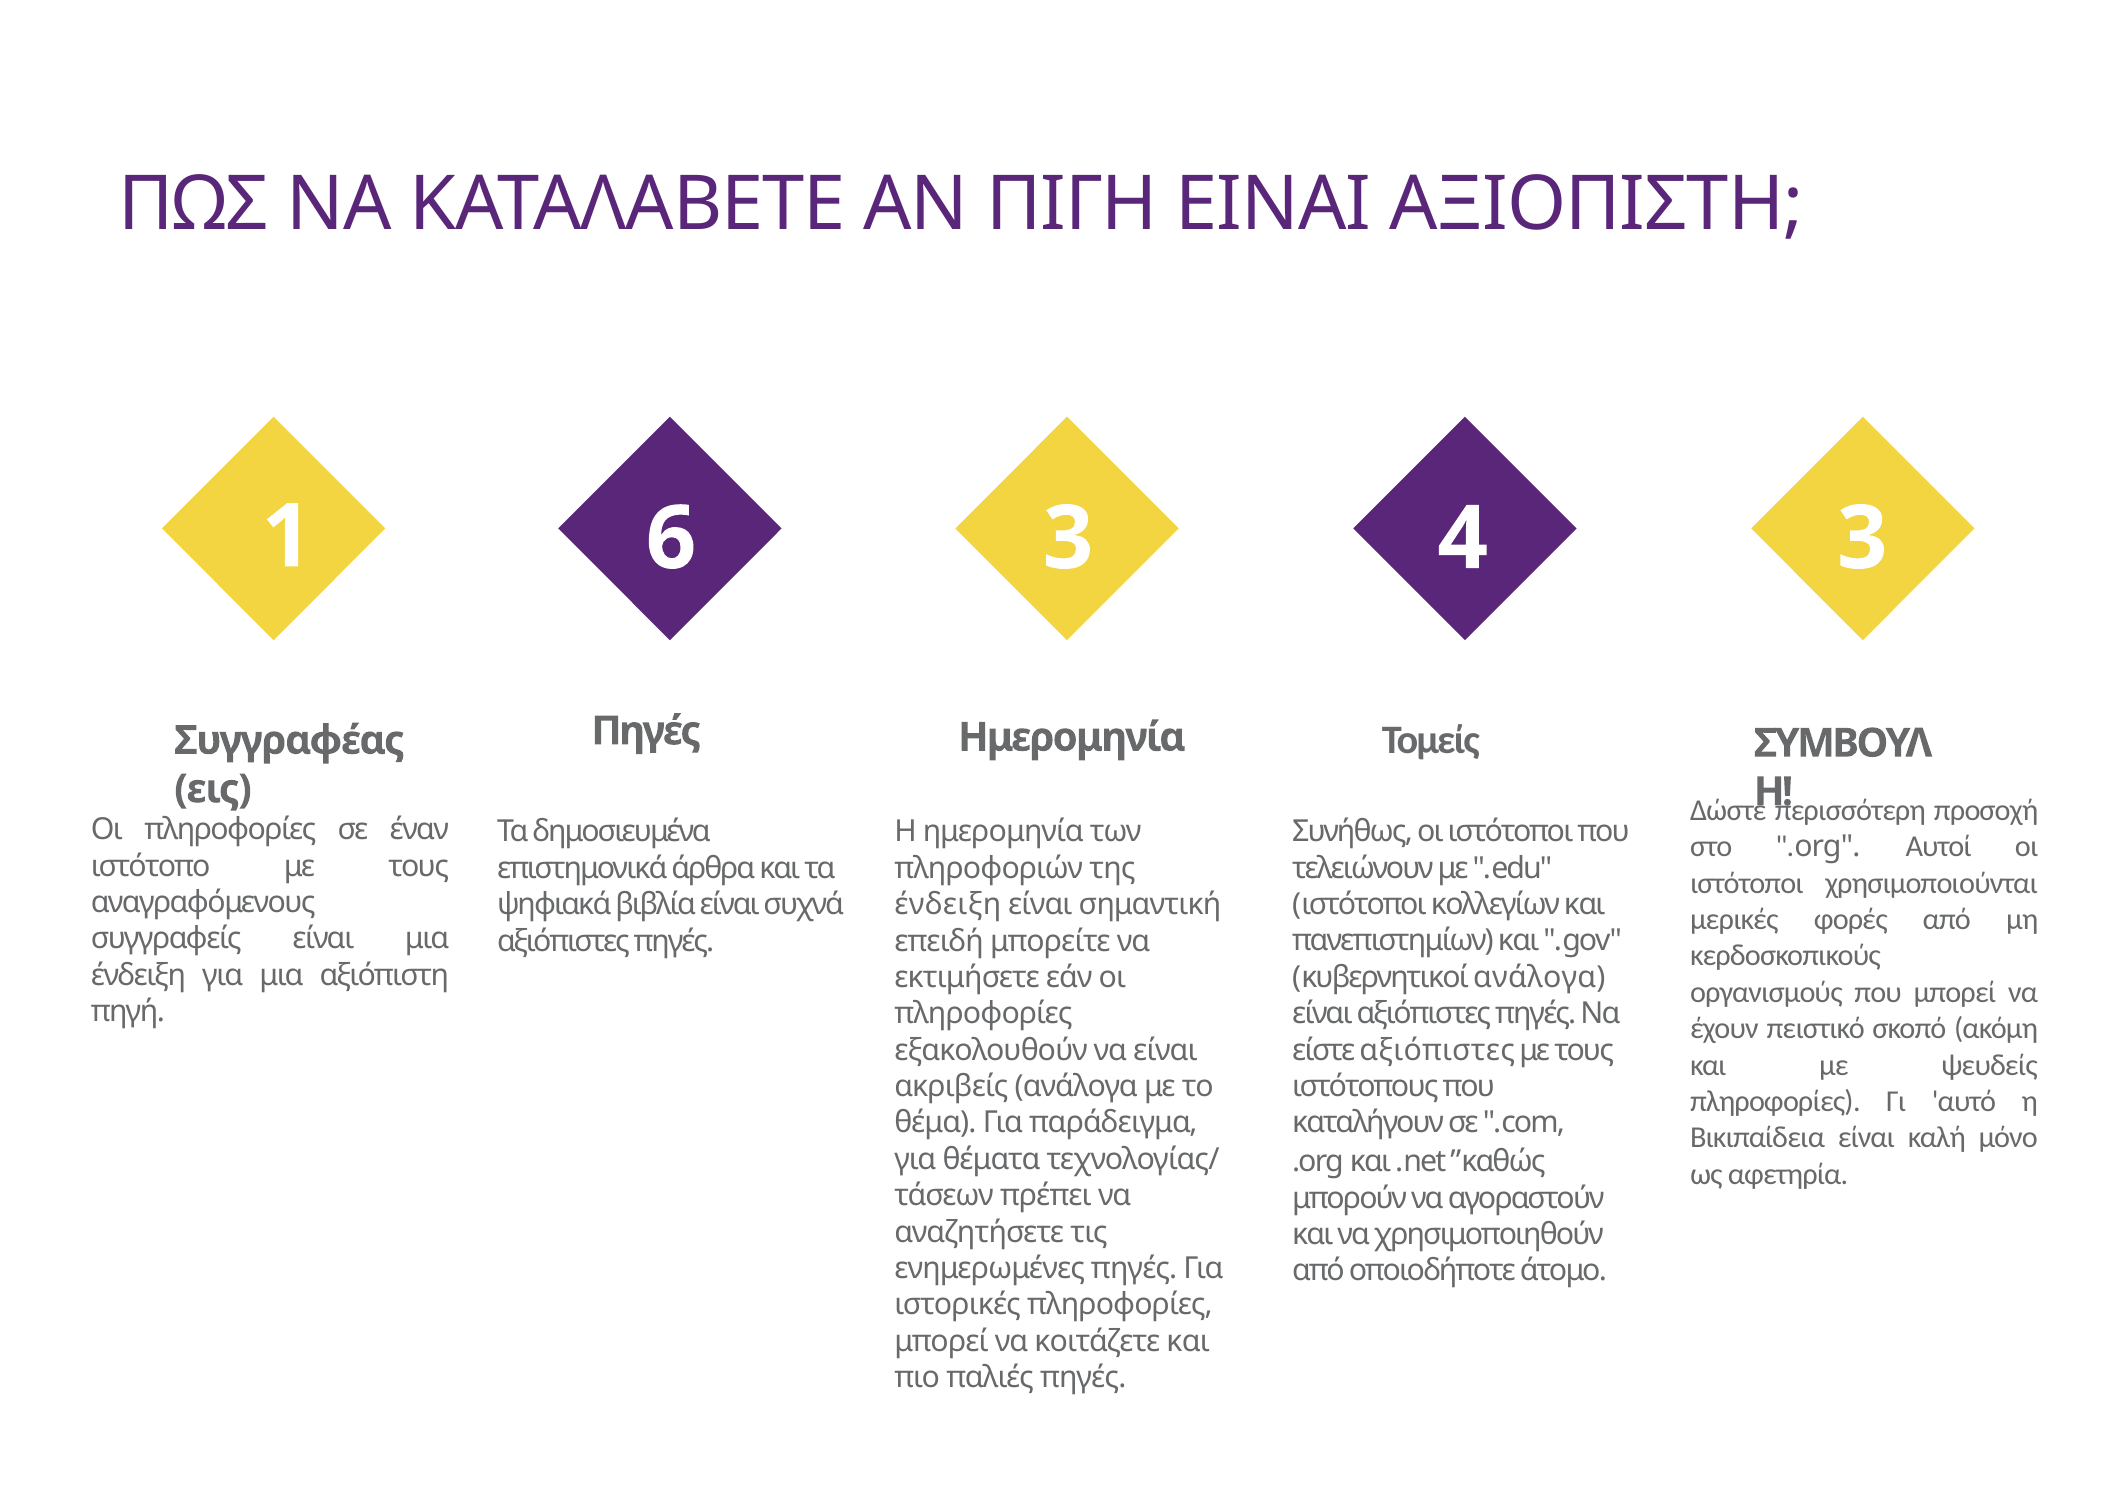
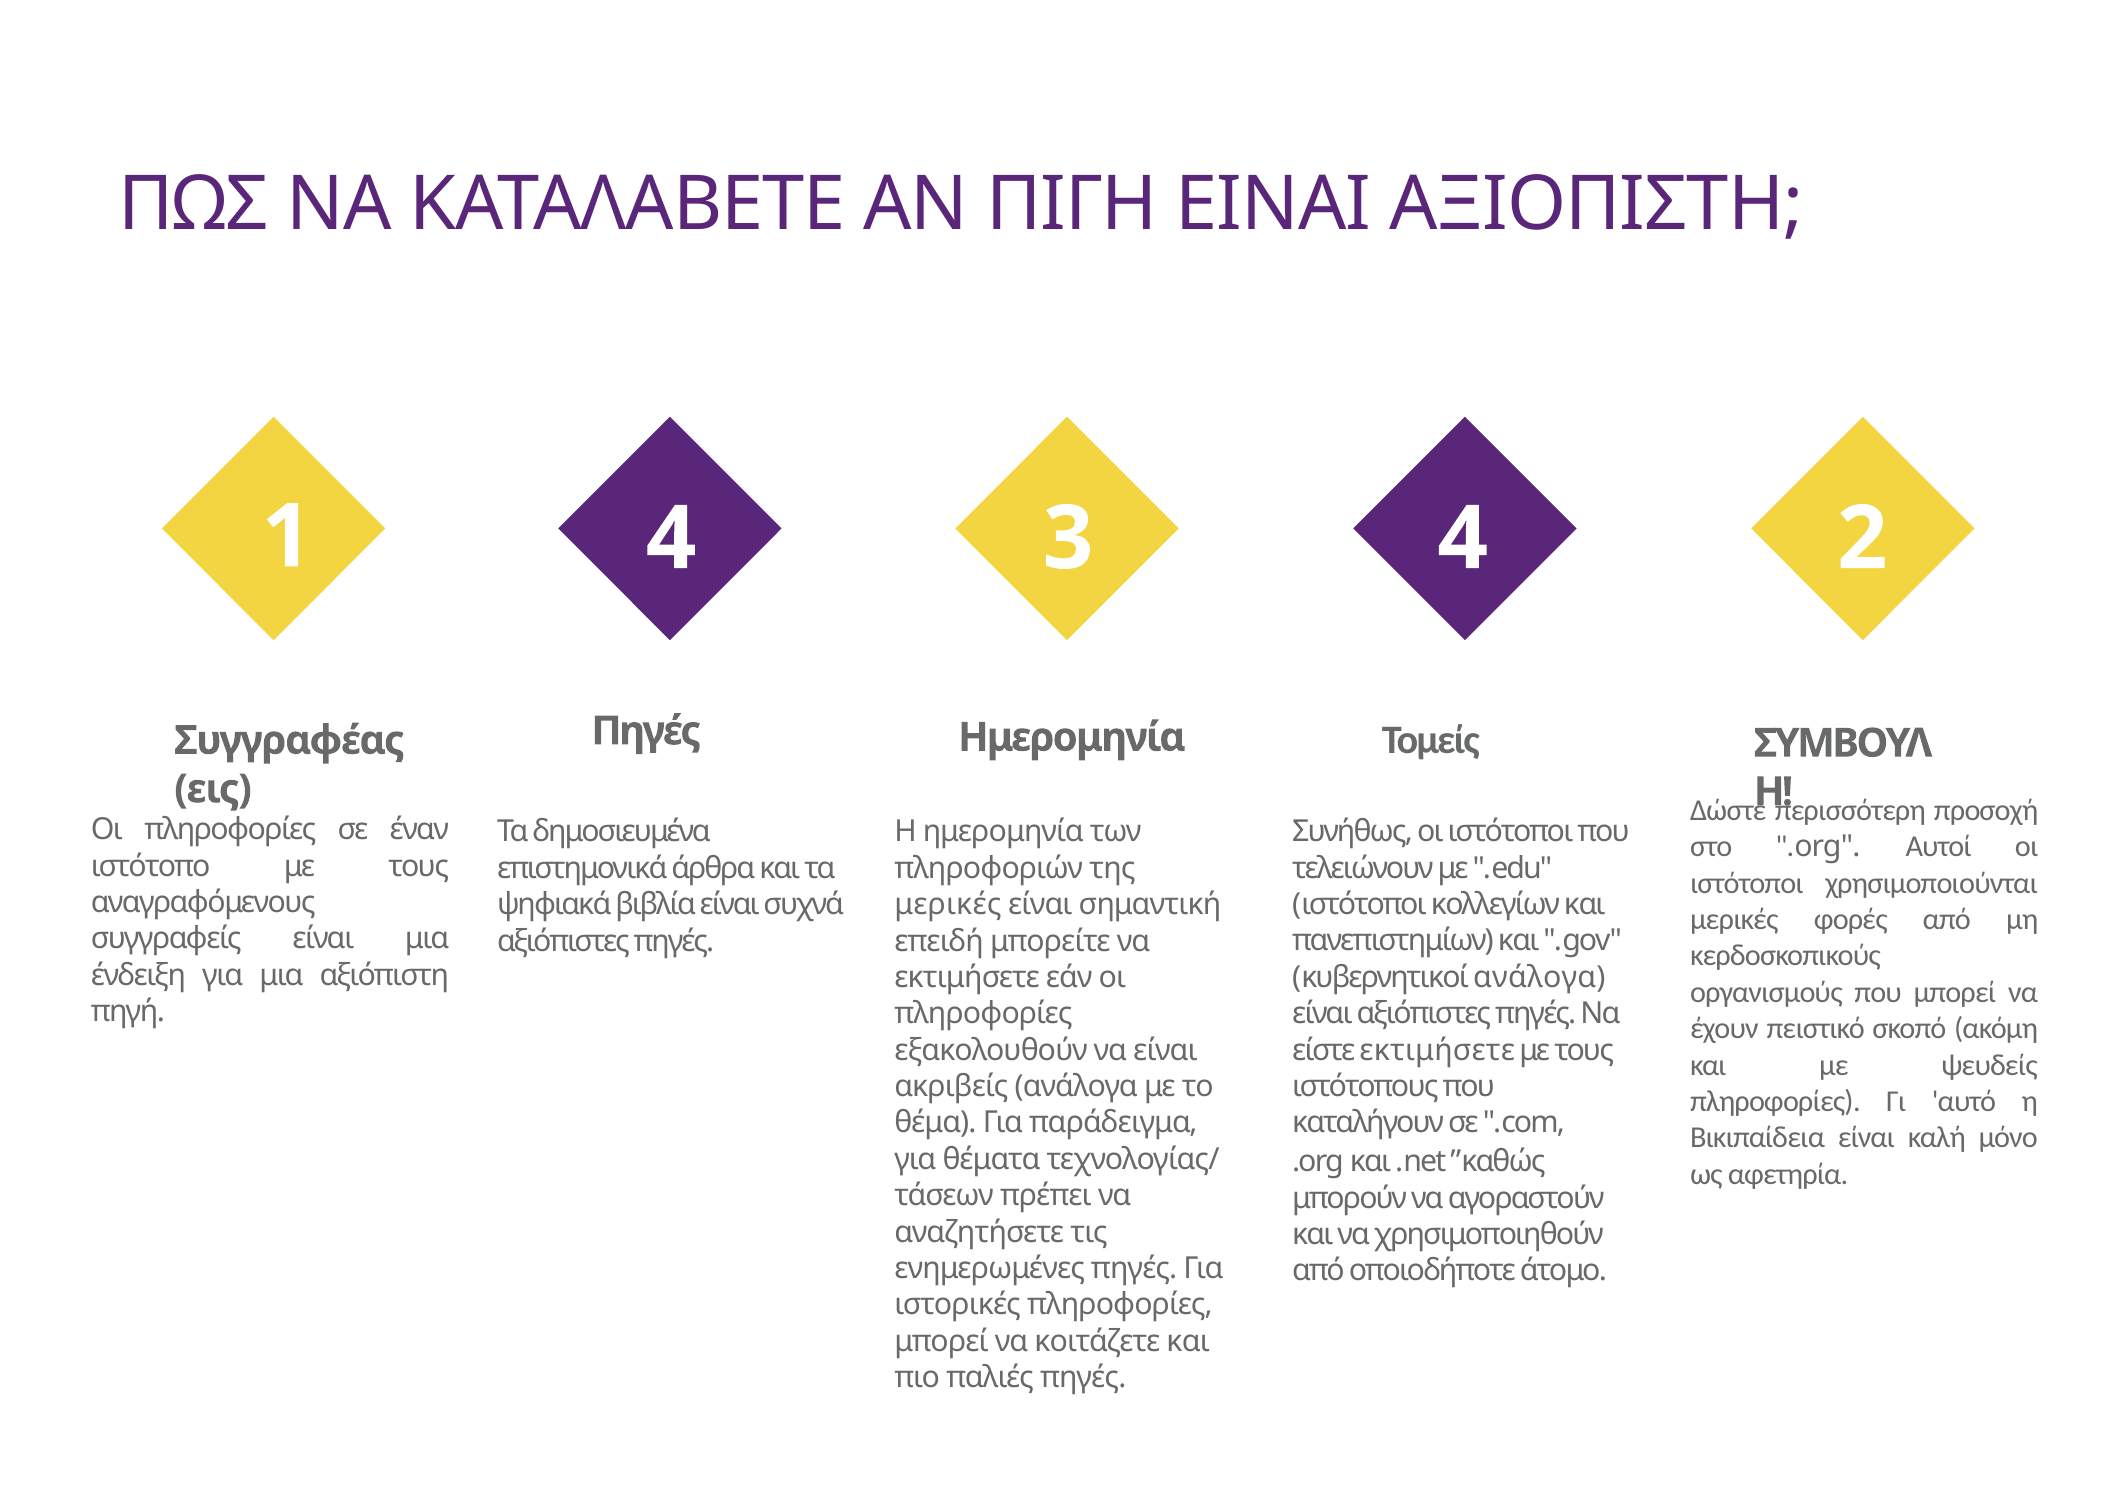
1 6: 6 -> 4
4 3: 3 -> 2
ένδειξη at (948, 904): ένδειξη -> μερικές
είστε αξιόπιστες: αξιόπιστες -> εκτιμήσετε
